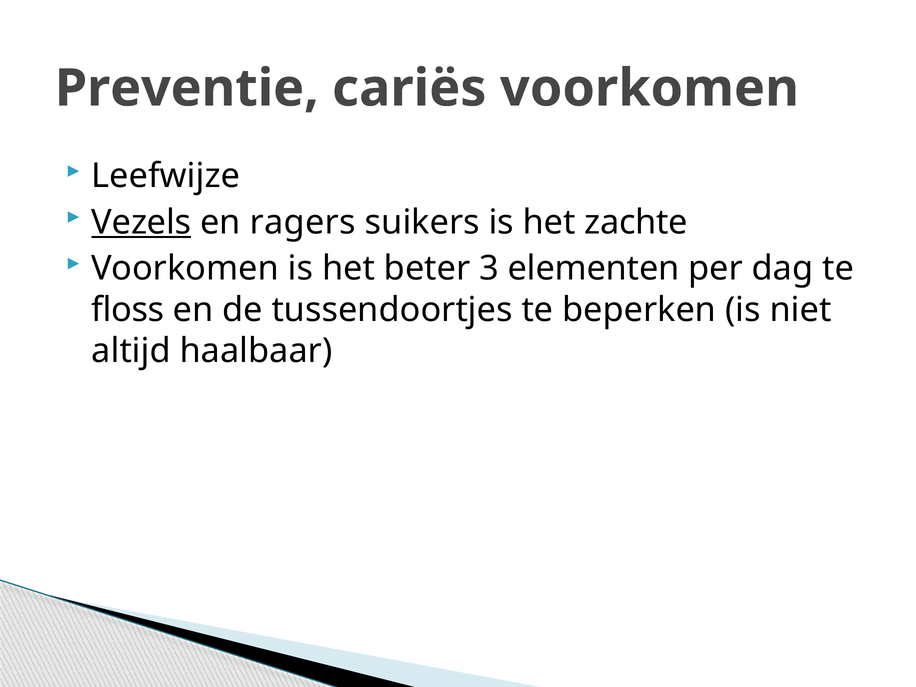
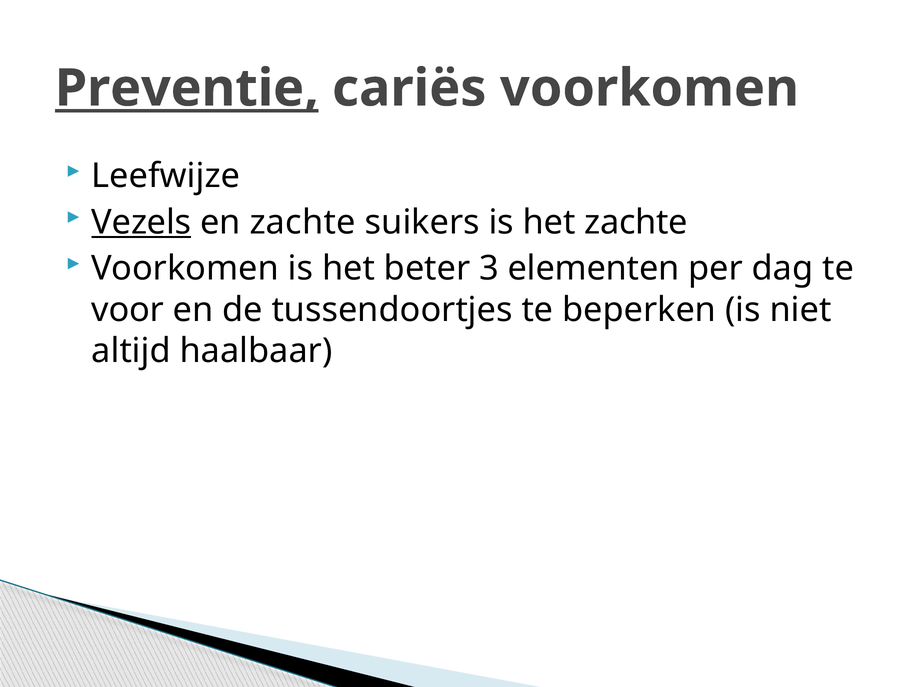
Preventie underline: none -> present
en ragers: ragers -> zachte
floss: floss -> voor
